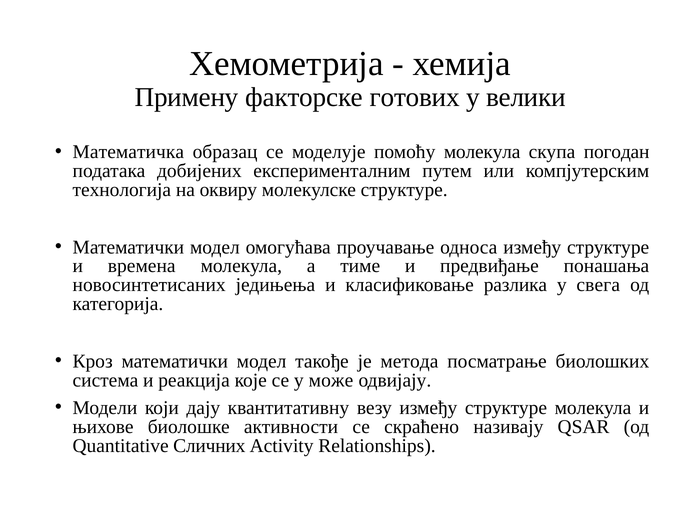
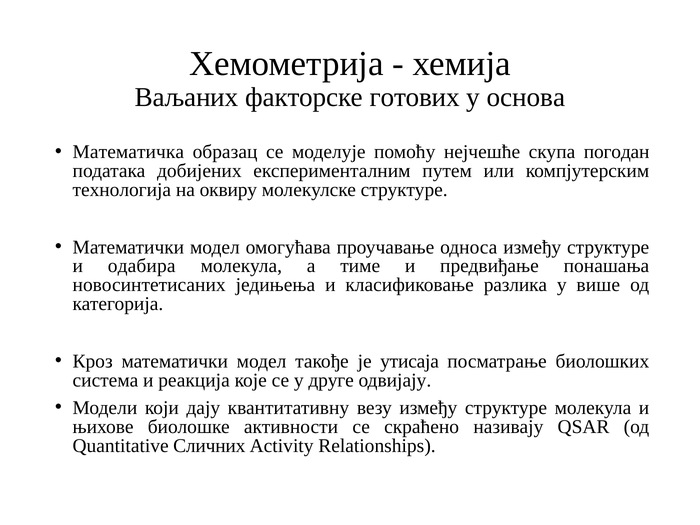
Примену: Примену -> Ваљаних
велики: велики -> основа
помоћу молекула: молекула -> нејчешће
времена: времена -> одабира
свега: свега -> више
метода: метода -> утисаја
може: може -> друге
